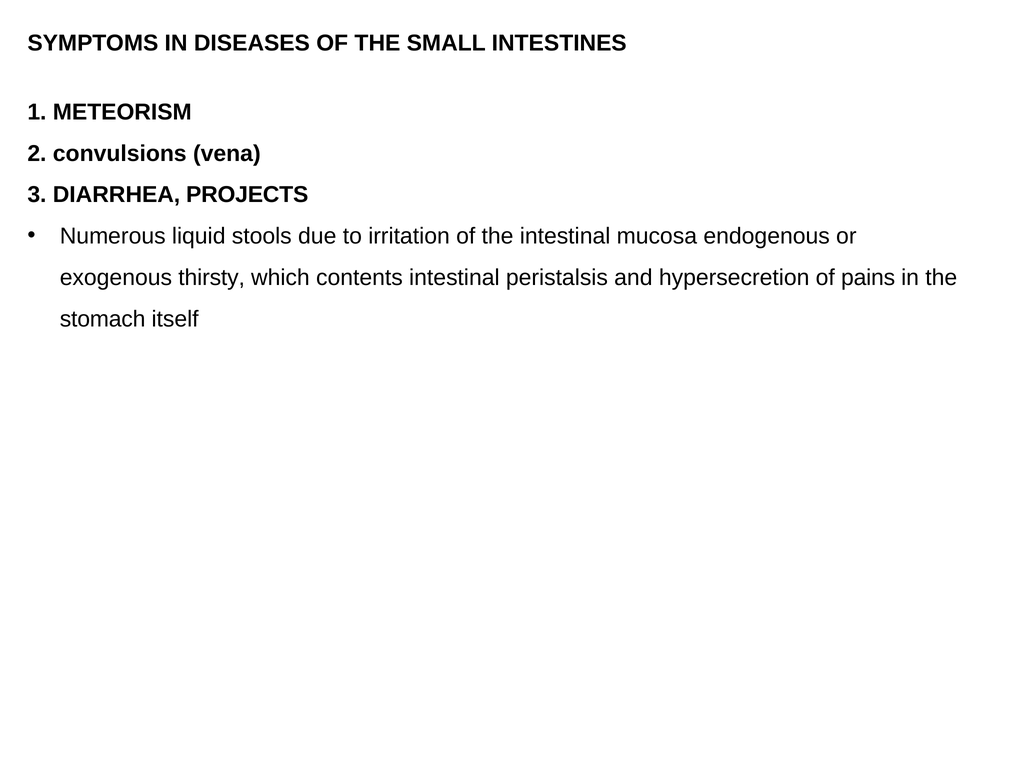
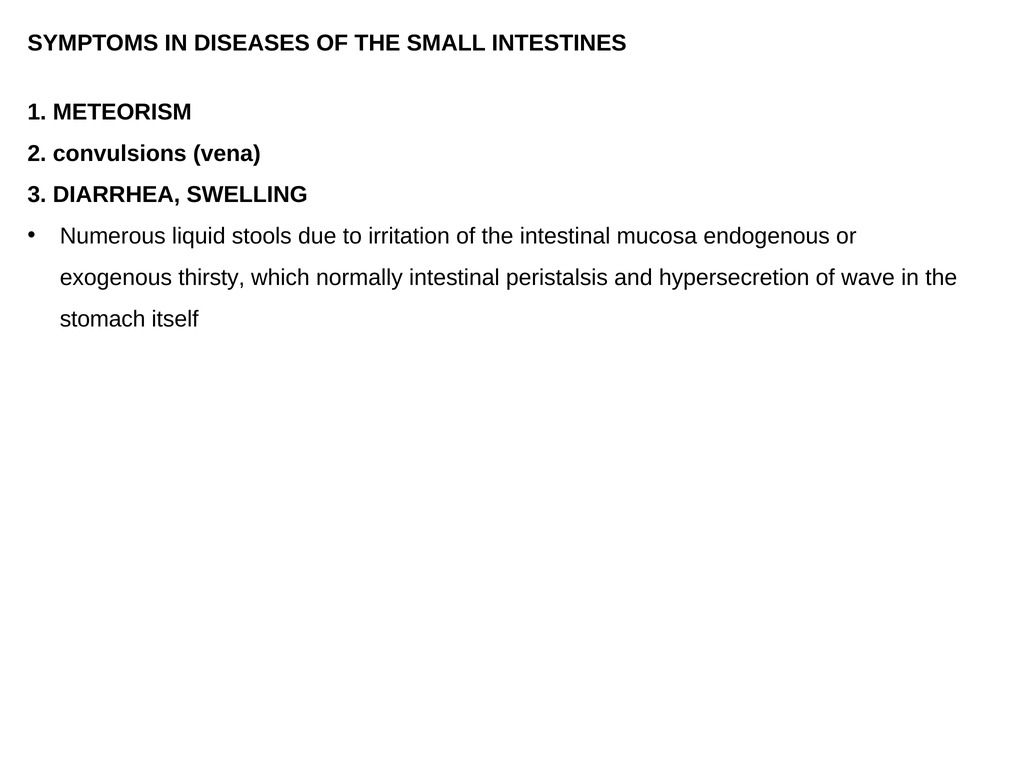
PROJECTS: PROJECTS -> SWELLING
contents: contents -> normally
pains: pains -> wave
